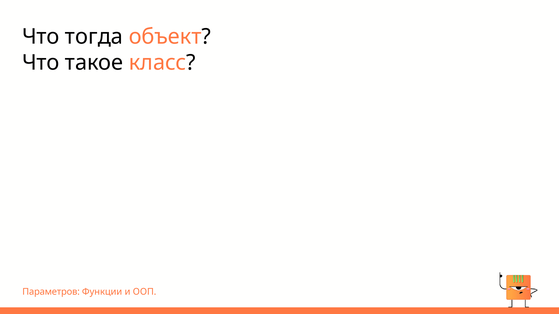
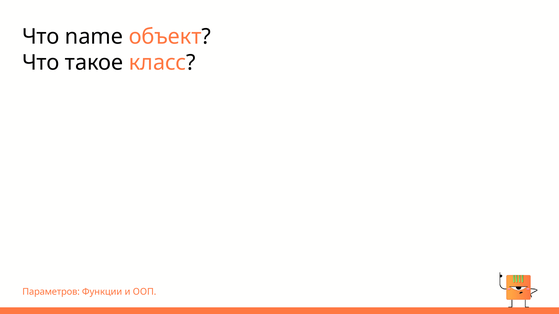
тогда: тогда -> name
